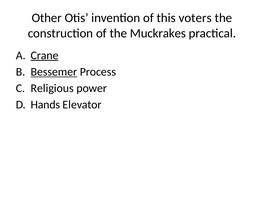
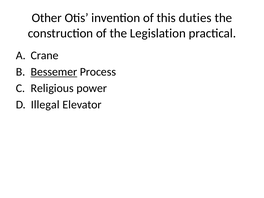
voters: voters -> duties
Muckrakes: Muckrakes -> Legislation
Crane underline: present -> none
Hands: Hands -> Illegal
